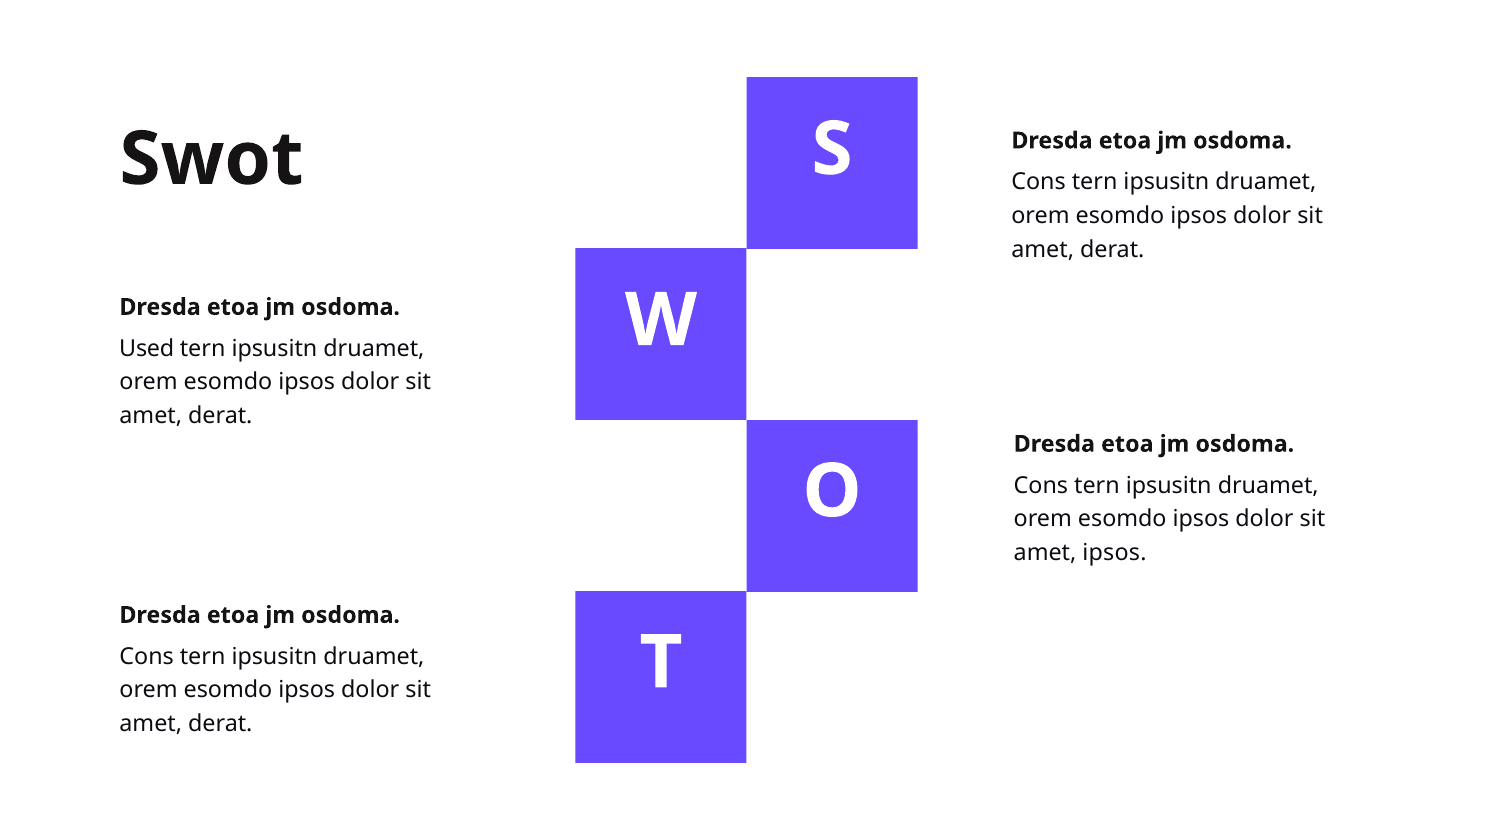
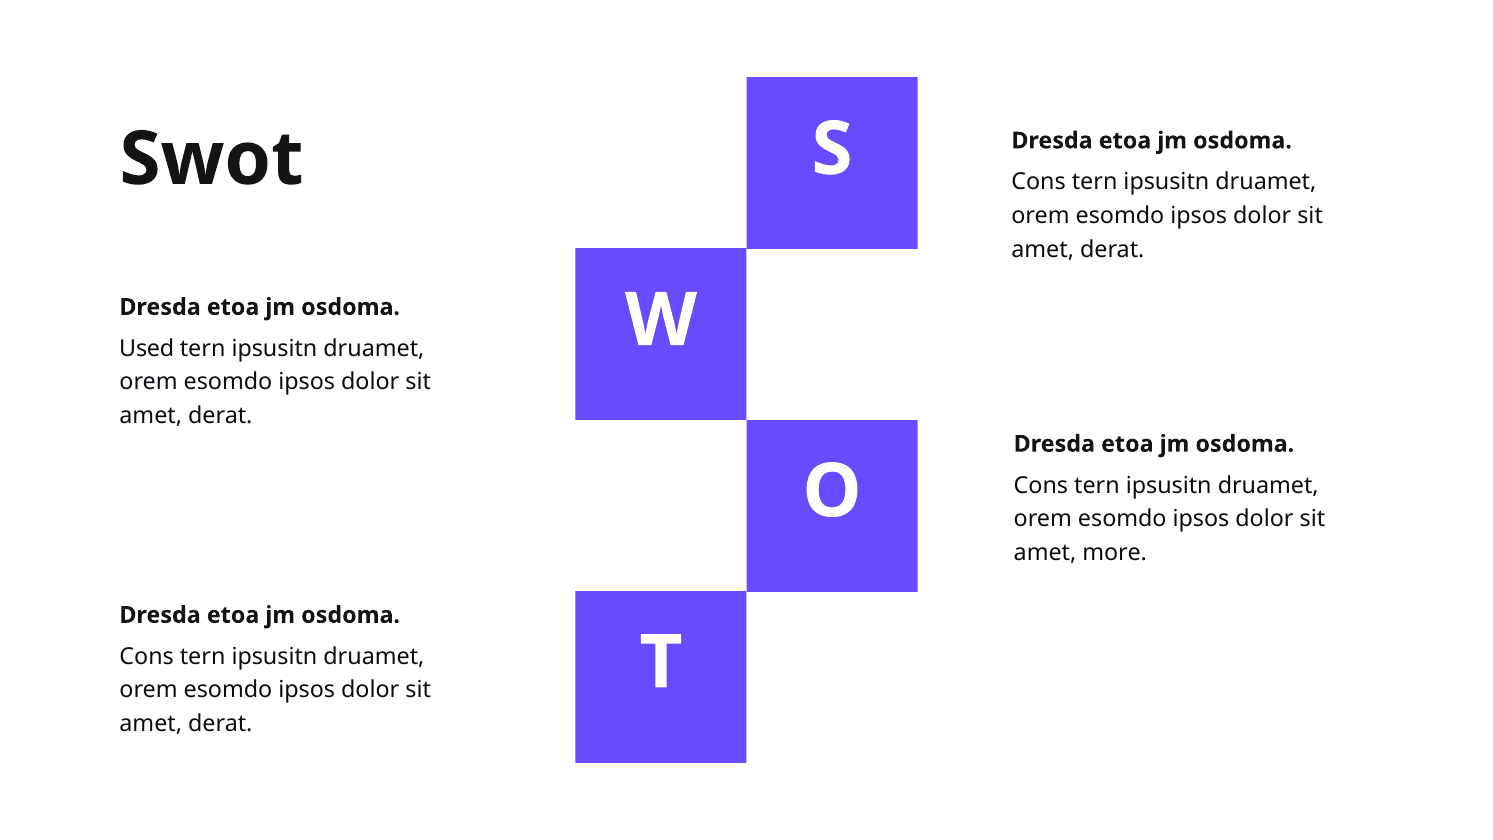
amet ipsos: ipsos -> more
